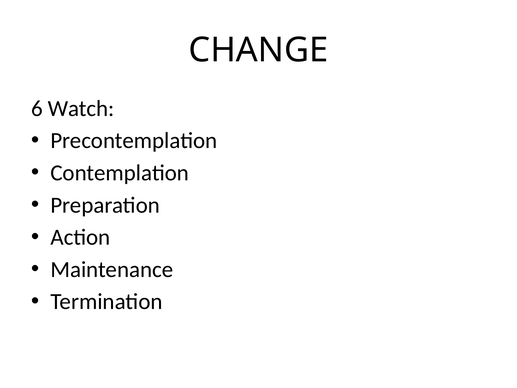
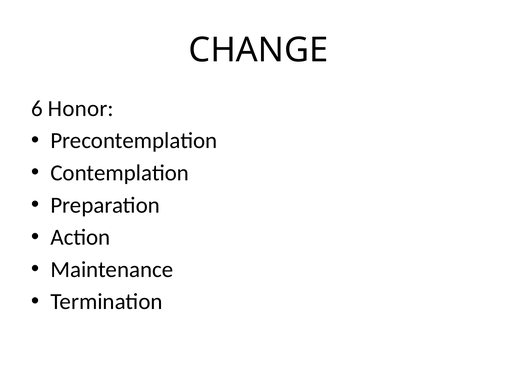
Watch: Watch -> Honor
